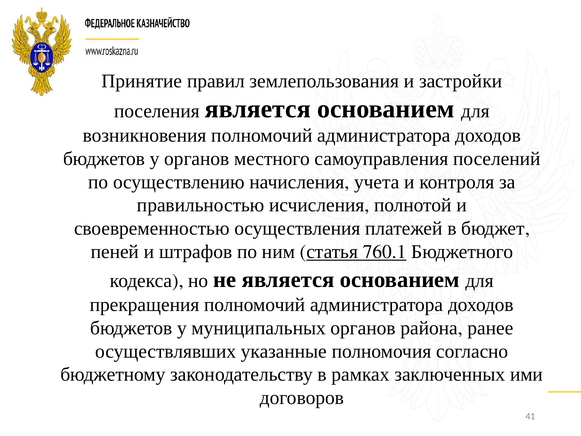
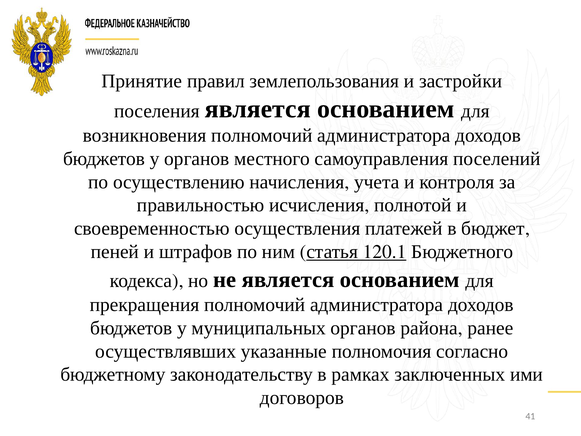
760.1: 760.1 -> 120.1
